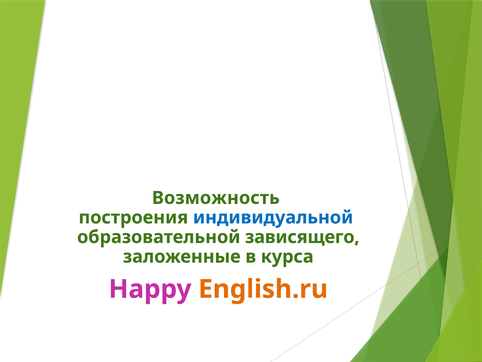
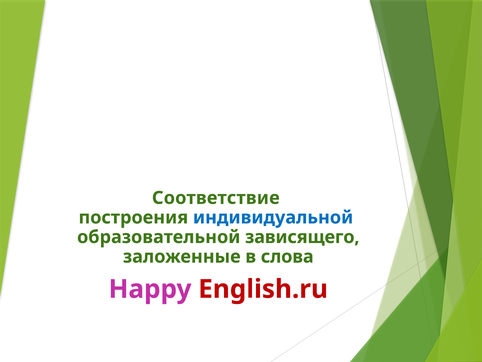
Возможность: Возможность -> Соответствие
курса: курса -> слова
English.ru colour: orange -> red
